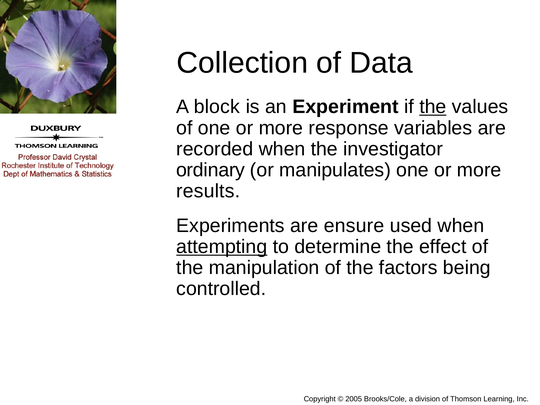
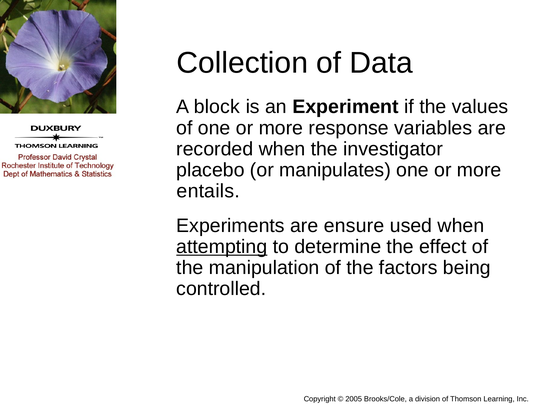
the at (433, 107) underline: present -> none
ordinary: ordinary -> placebo
results: results -> entails
